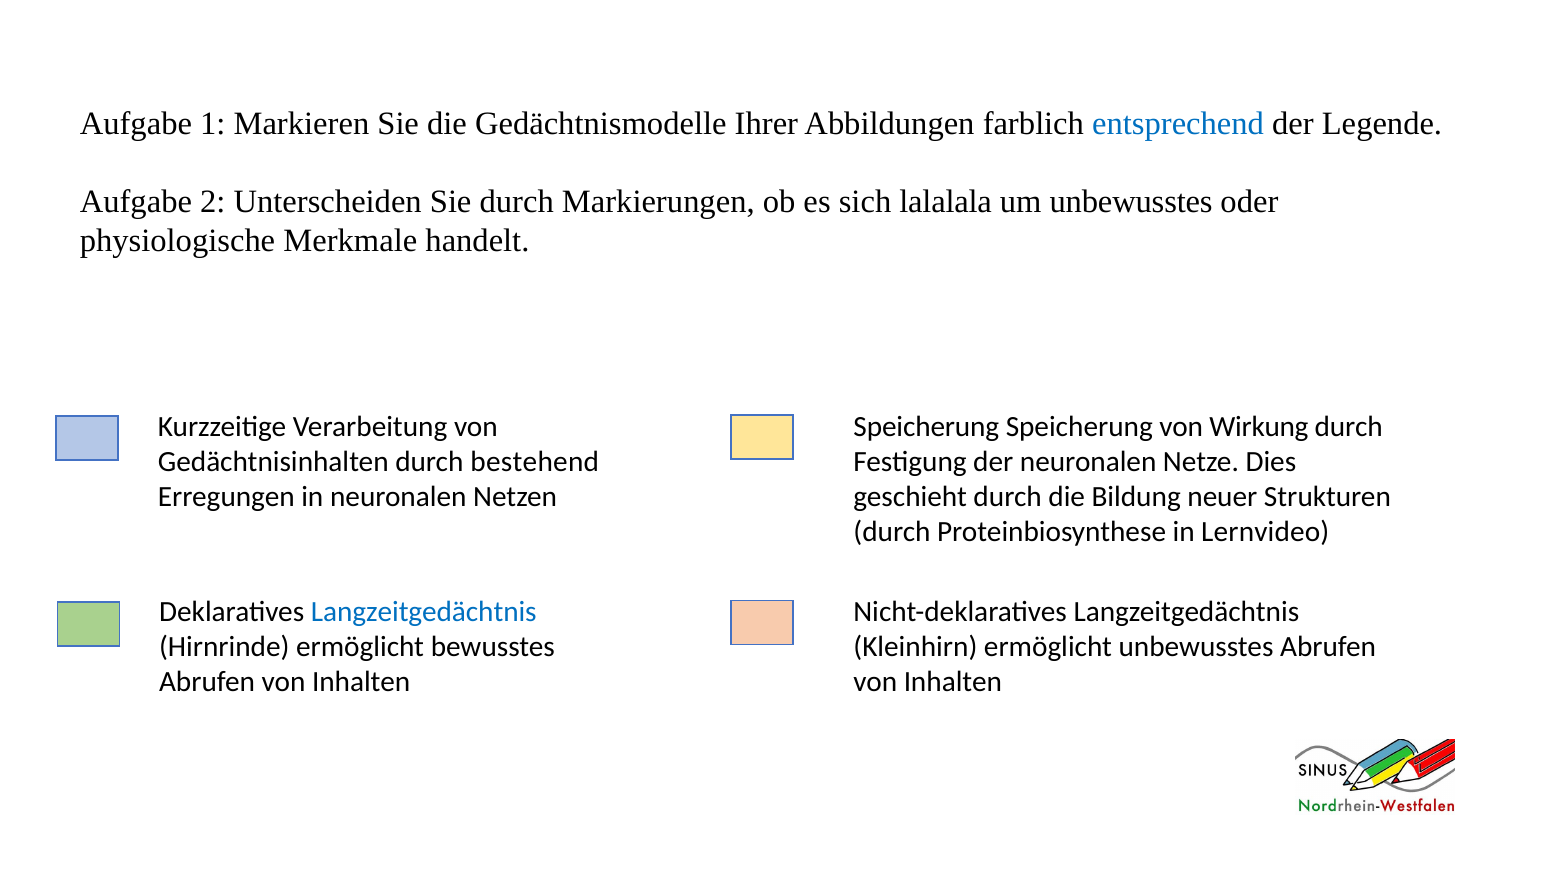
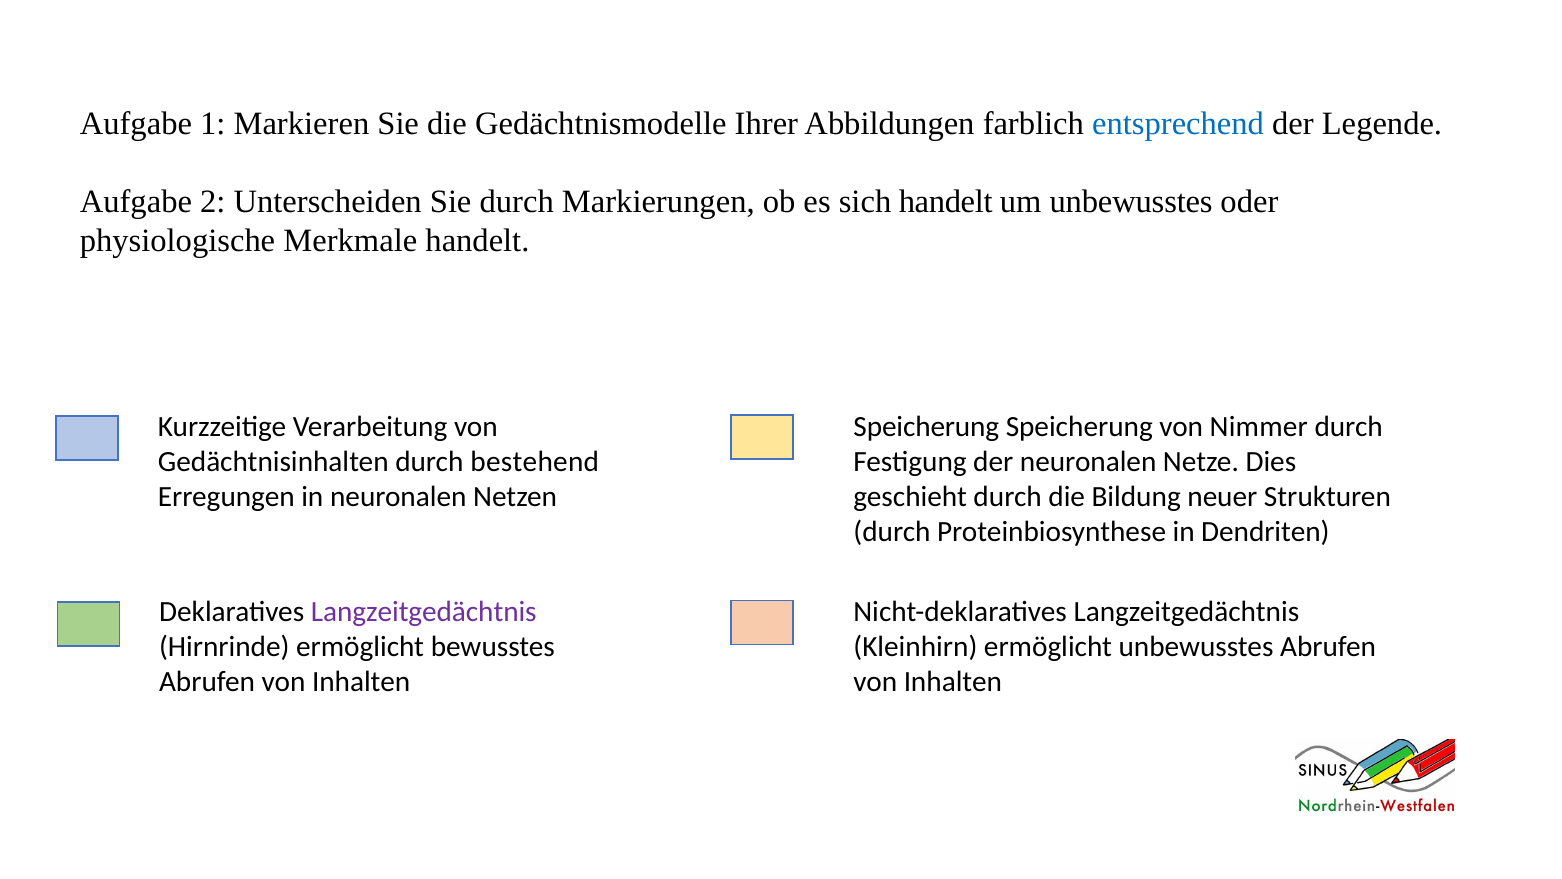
sich lalalala: lalalala -> handelt
Wirkung: Wirkung -> Nimmer
Lernvideo: Lernvideo -> Dendriten
Langzeitgedächtnis at (424, 612) colour: blue -> purple
